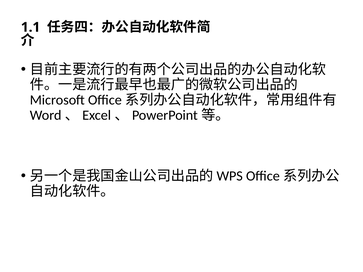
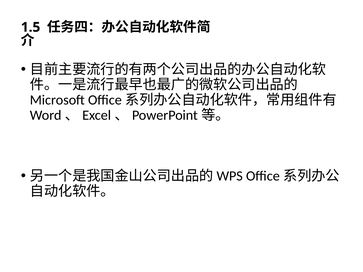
1.1: 1.1 -> 1.5
